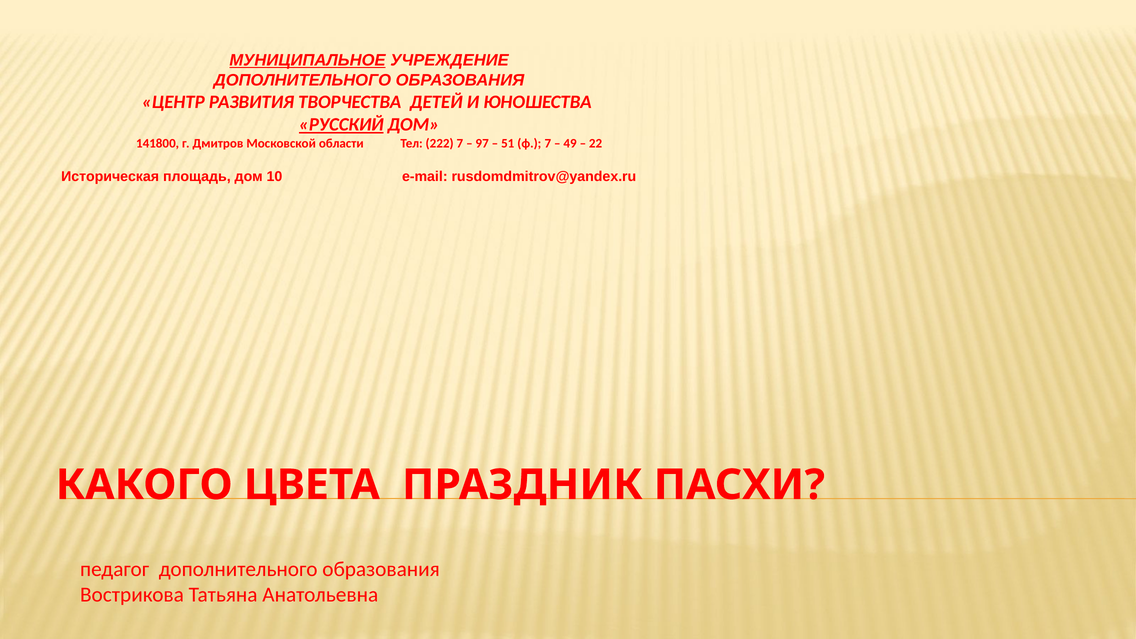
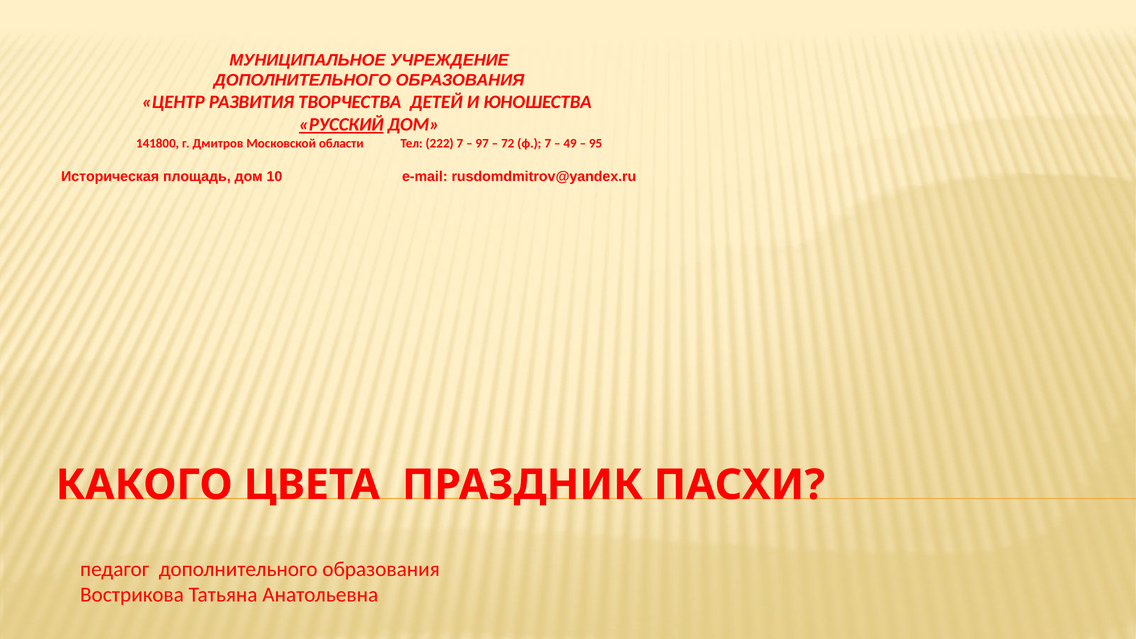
МУНИЦИПАЛЬНОЕ underline: present -> none
51: 51 -> 72
22: 22 -> 95
